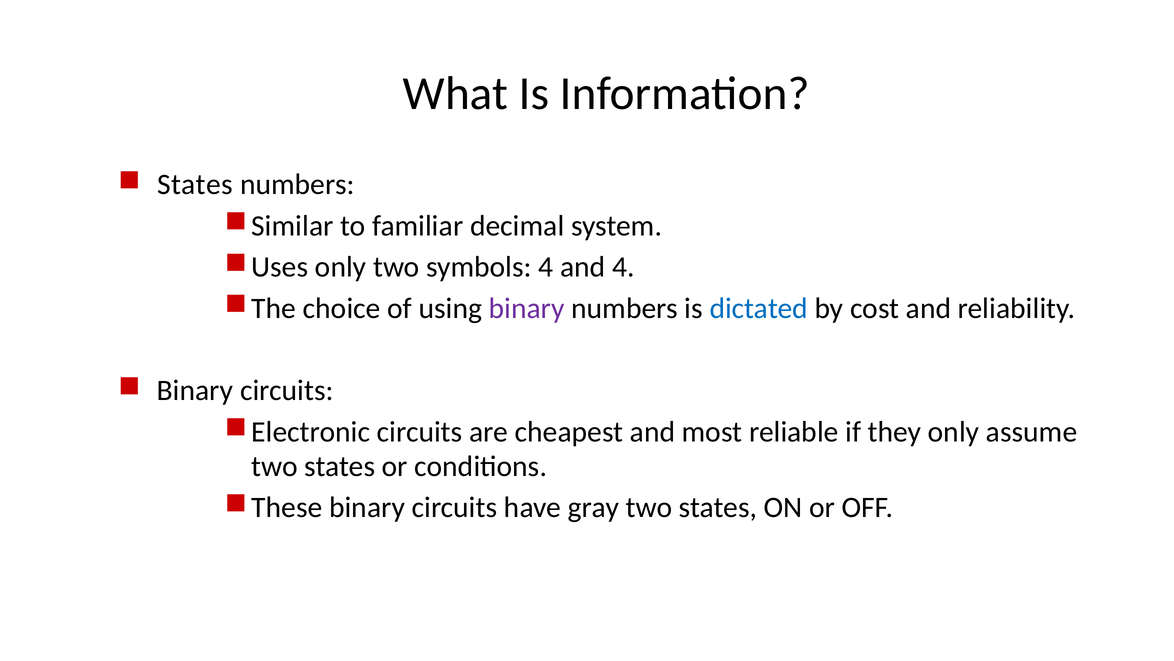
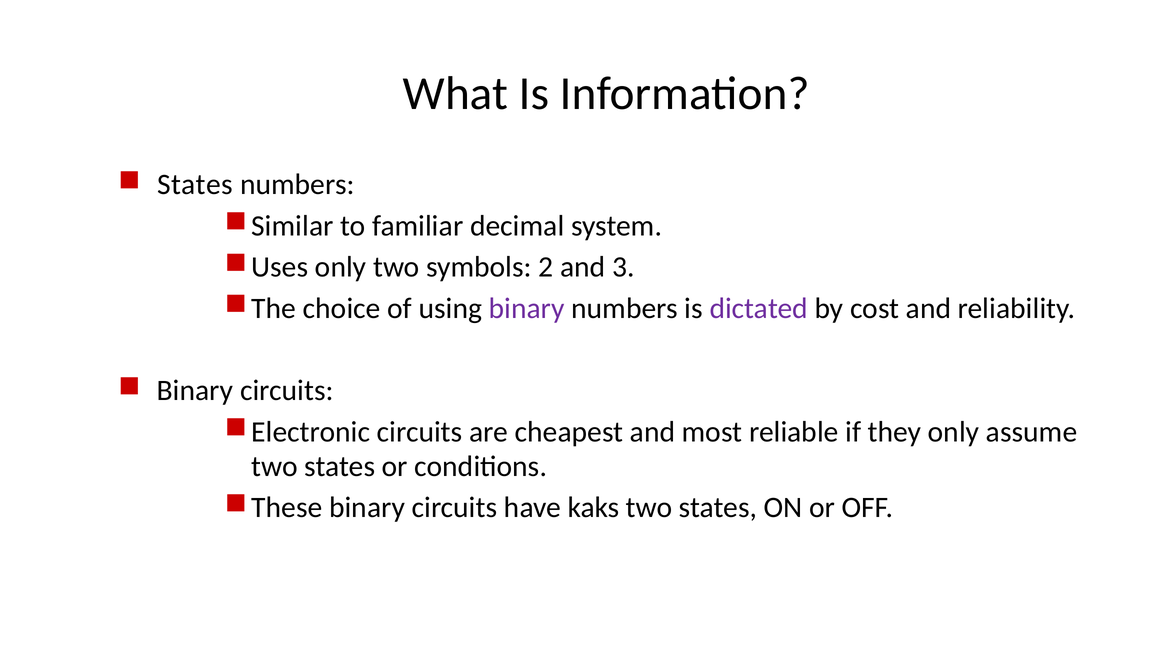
symbols 4: 4 -> 2
and 4: 4 -> 3
dictated colour: blue -> purple
gray: gray -> kaks
